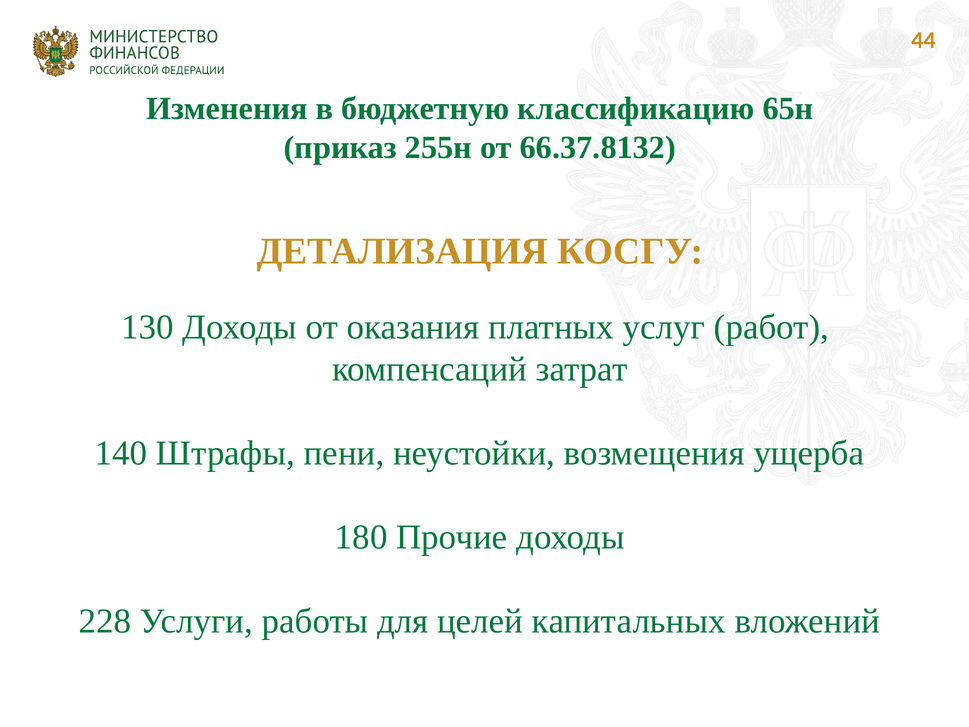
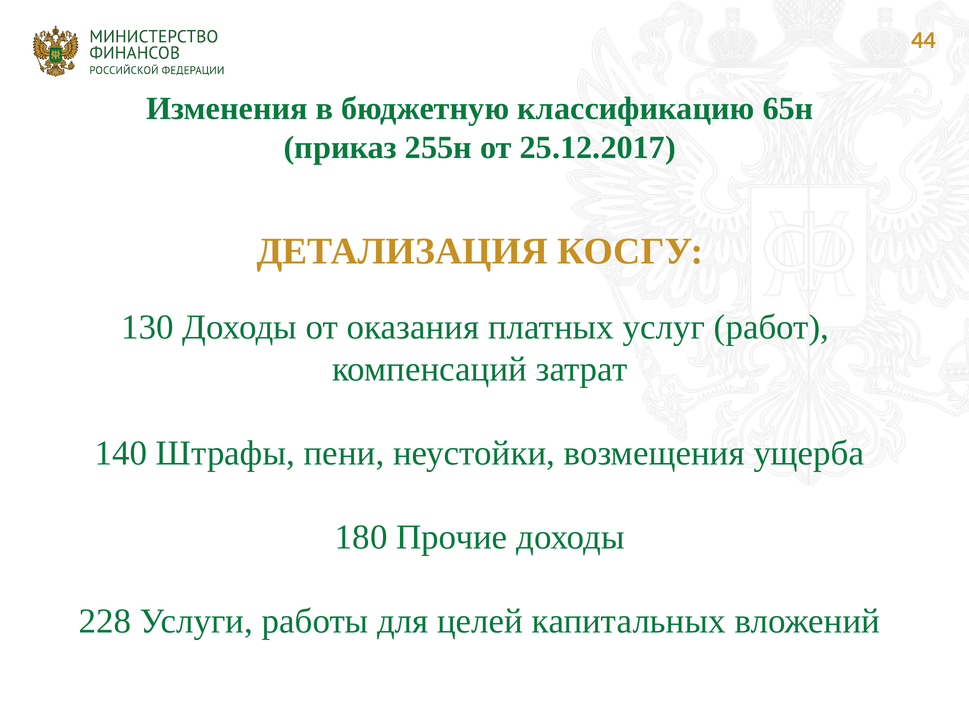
66.37.8132: 66.37.8132 -> 25.12.2017
